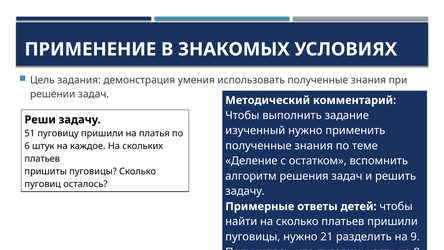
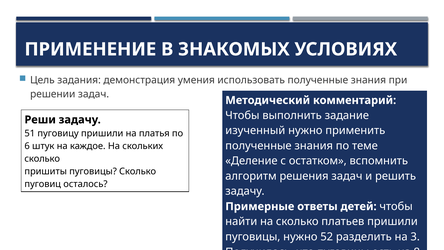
платьев at (42, 159): платьев -> сколько
21: 21 -> 52
9: 9 -> 3
